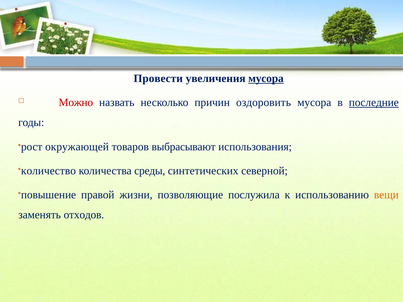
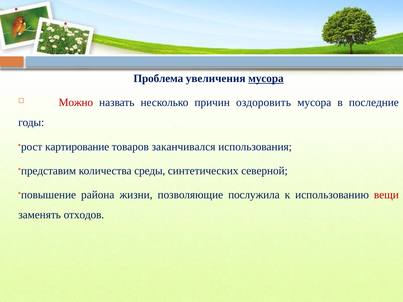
Провести: Провести -> Проблема
последние underline: present -> none
окружающей: окружающей -> картирование
выбрасывают: выбрасывают -> заканчивался
количество: количество -> представим
правой: правой -> района
вещи colour: orange -> red
